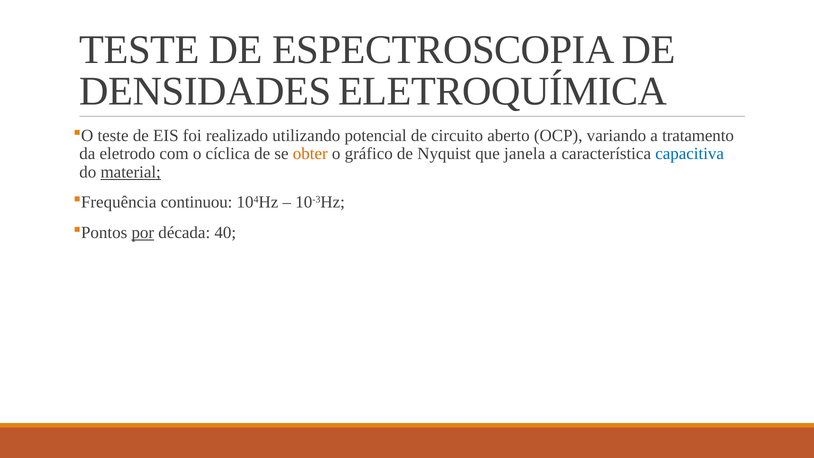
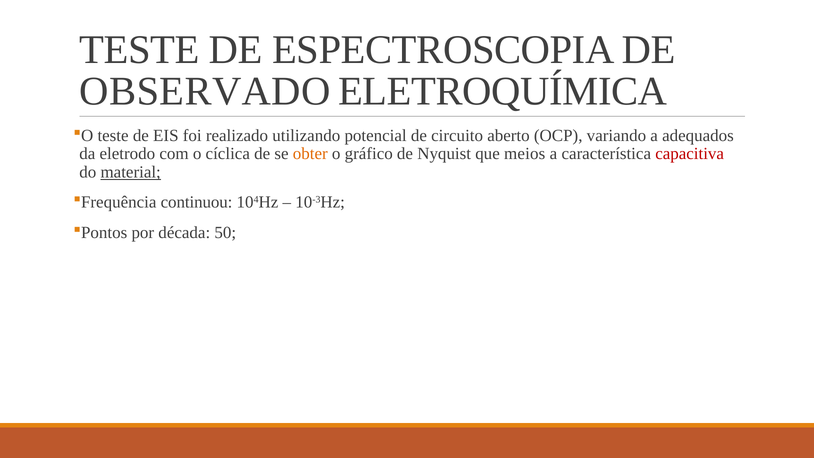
DENSIDADES: DENSIDADES -> OBSERVADO
tratamento: tratamento -> adequados
janela: janela -> meios
capacitiva colour: blue -> red
por underline: present -> none
40: 40 -> 50
